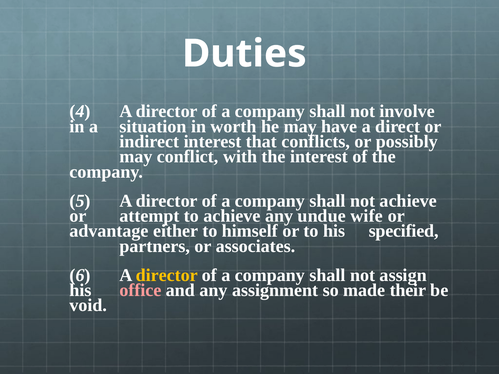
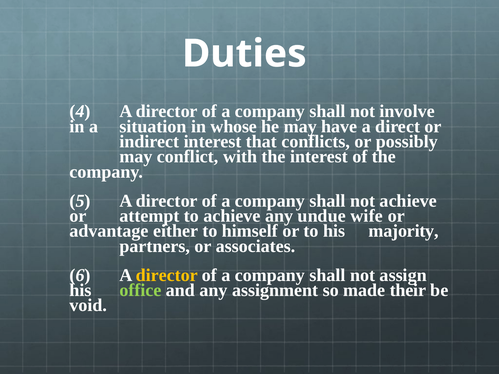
worth: worth -> whose
specified: specified -> majority
office colour: pink -> light green
